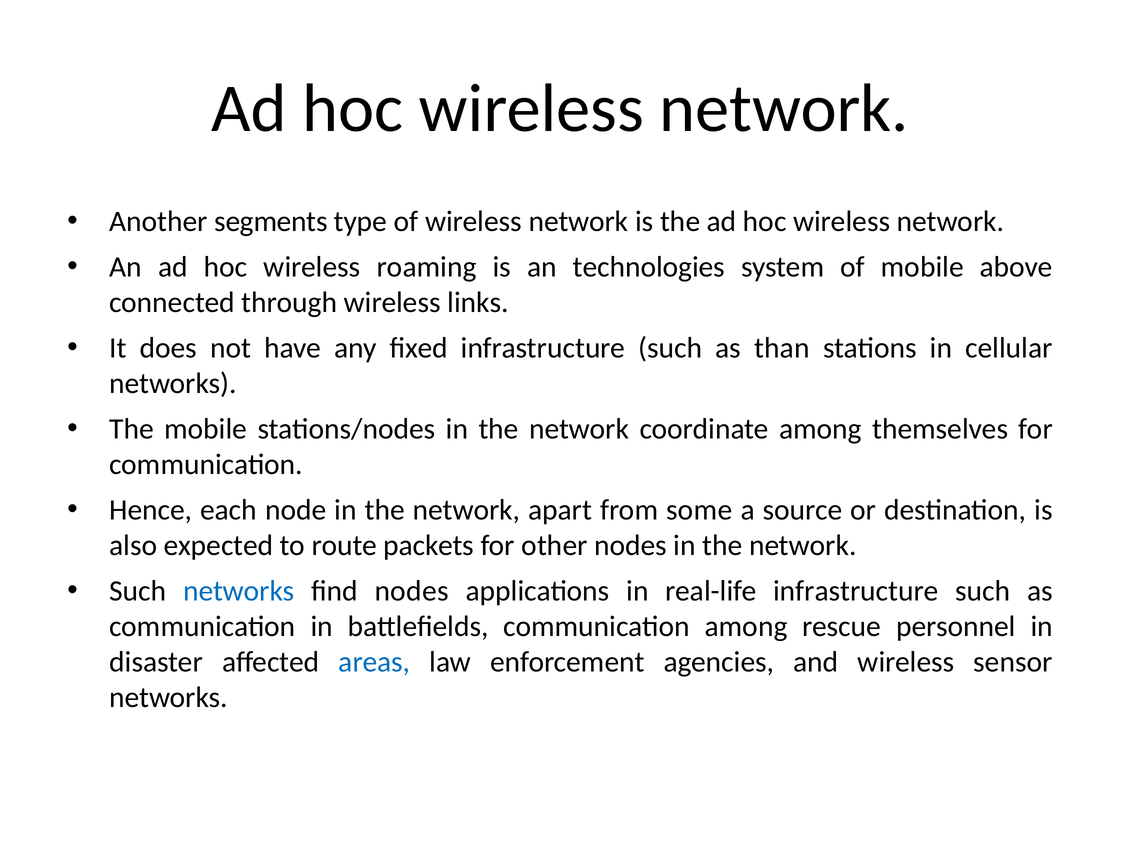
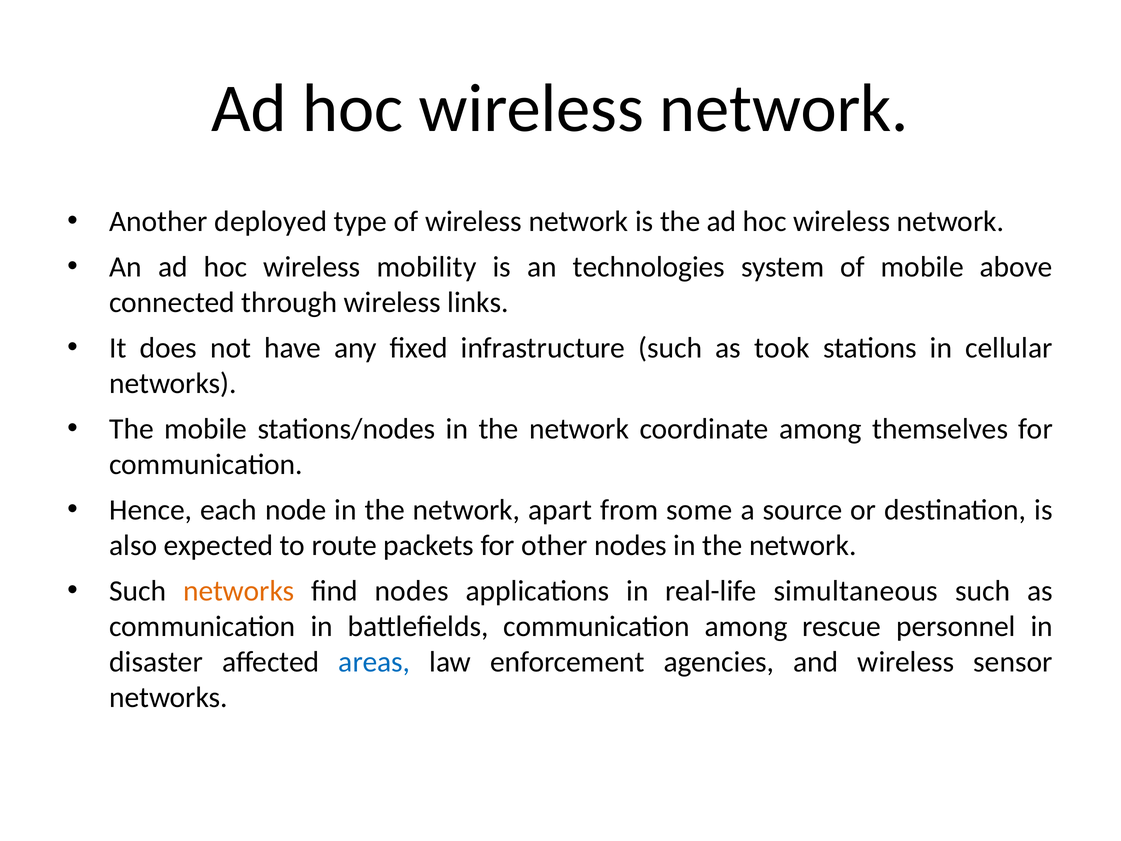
segments: segments -> deployed
roaming: roaming -> mobility
than: than -> took
networks at (239, 591) colour: blue -> orange
real-life infrastructure: infrastructure -> simultaneous
